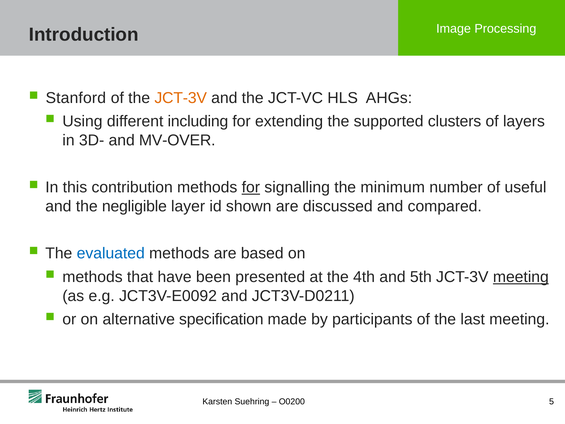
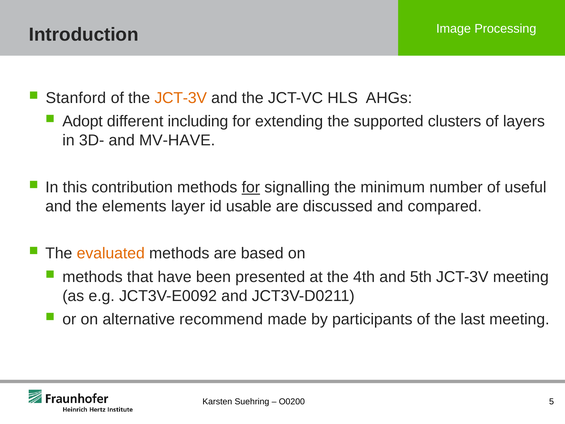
Using: Using -> Adopt
MV-OVER: MV-OVER -> MV-HAVE
negligible: negligible -> elements
shown: shown -> usable
evaluated colour: blue -> orange
meeting at (521, 277) underline: present -> none
specification: specification -> recommend
